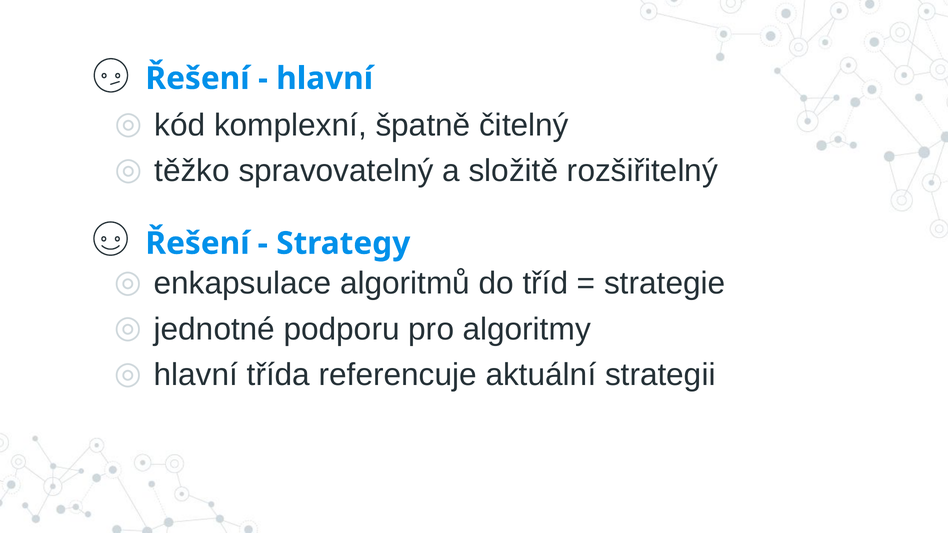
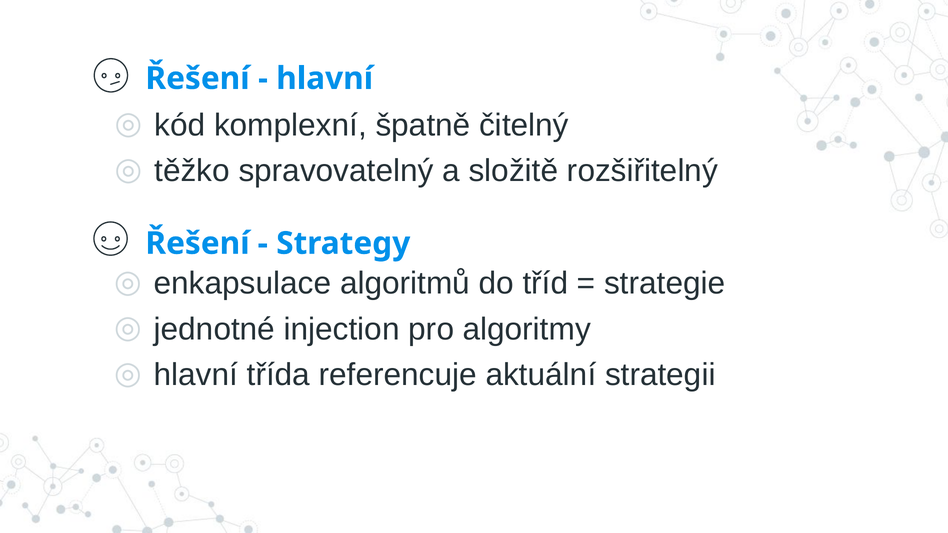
podporu: podporu -> injection
